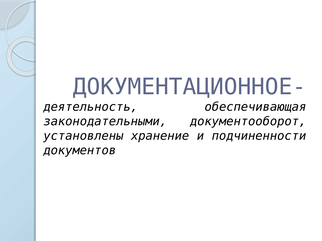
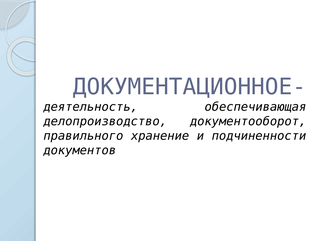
законодательными: законодательными -> делопроизводство
установлены: установлены -> правильного
